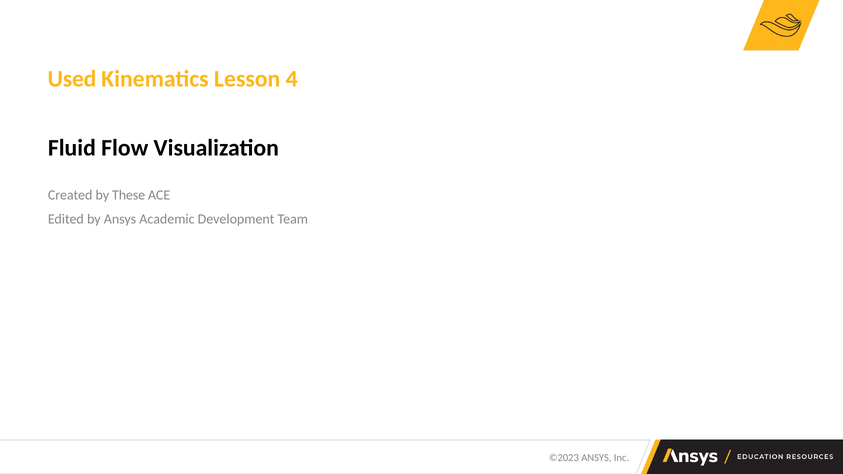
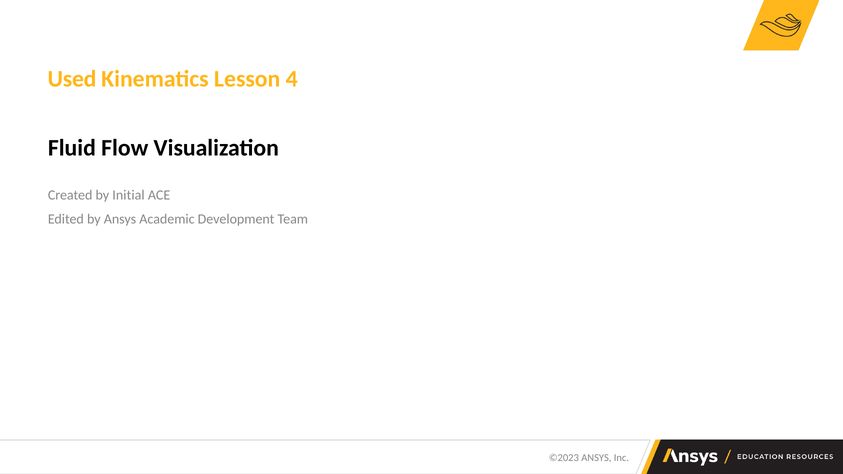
These: These -> Initial
